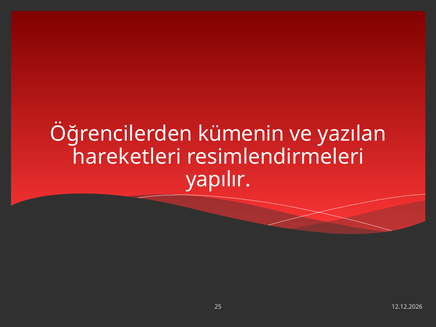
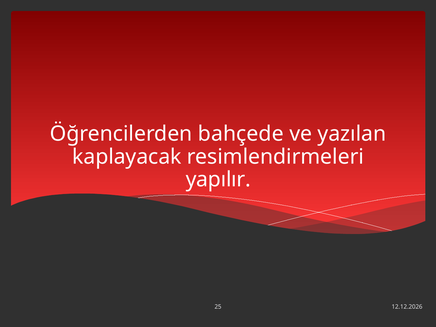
kümenin: kümenin -> bahçede
hareketleri: hareketleri -> kaplayacak
